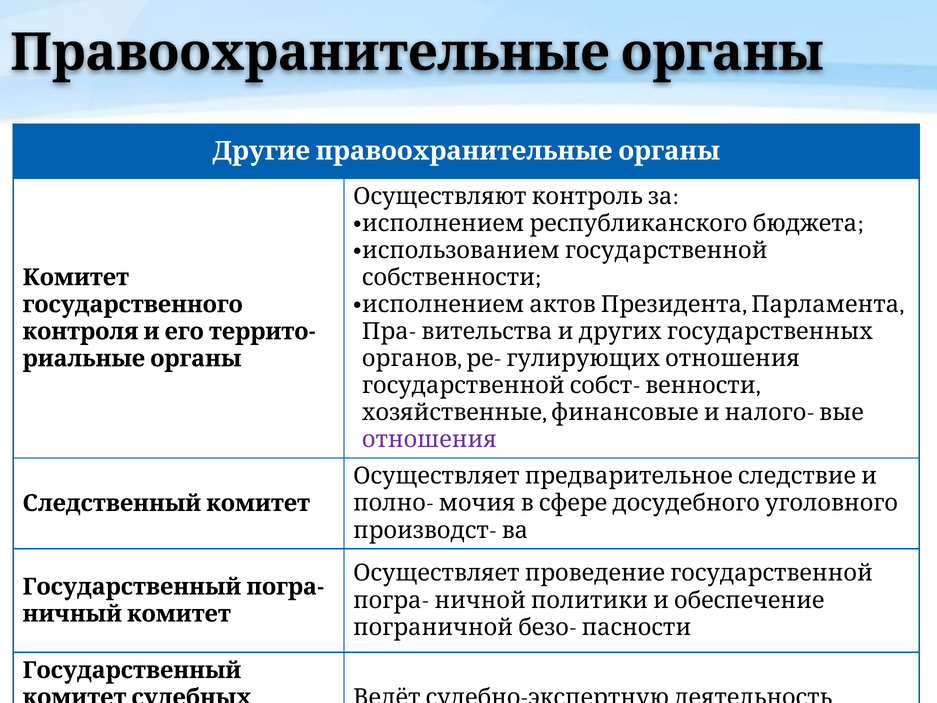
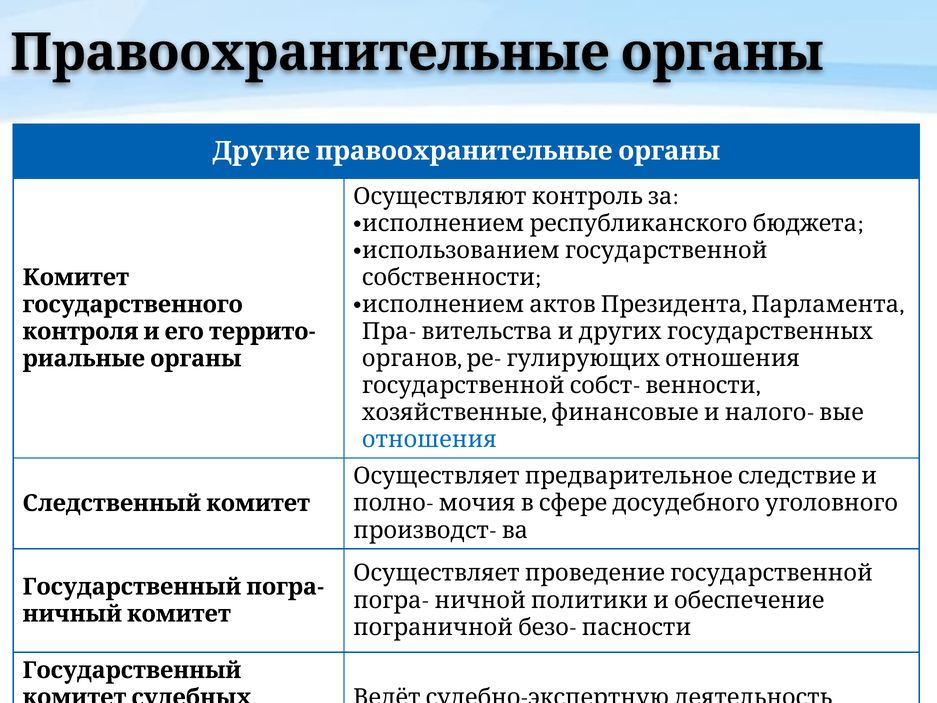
отношения colour: purple -> blue
